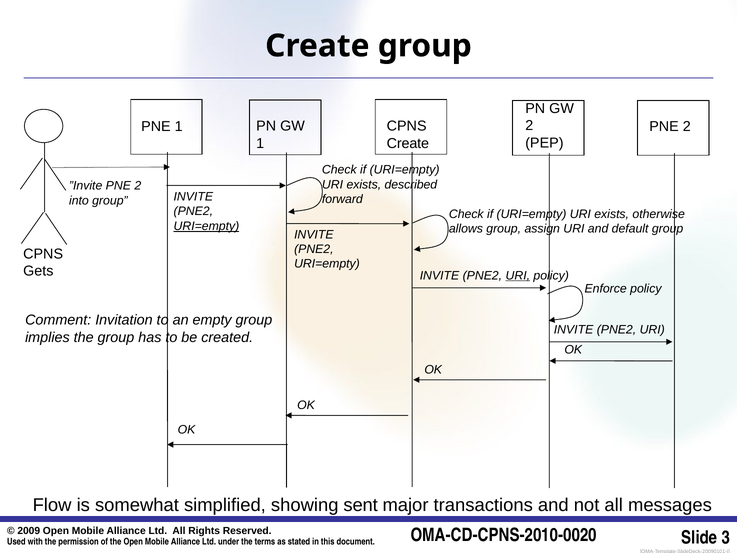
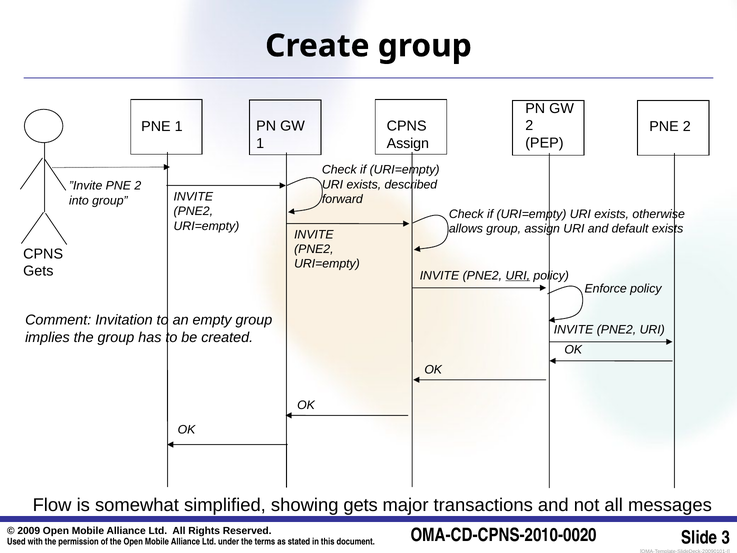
Create at (408, 143): Create -> Assign
URI=empty at (206, 226) underline: present -> none
default group: group -> exists
showing sent: sent -> gets
